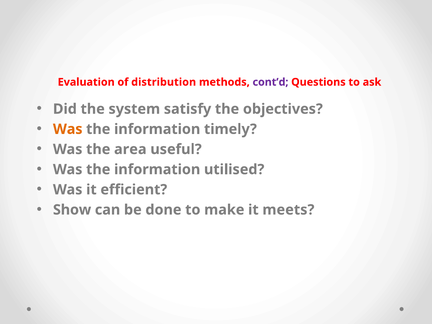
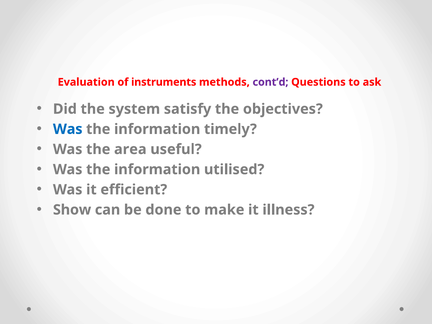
distribution: distribution -> instruments
Was at (68, 129) colour: orange -> blue
meets: meets -> illness
